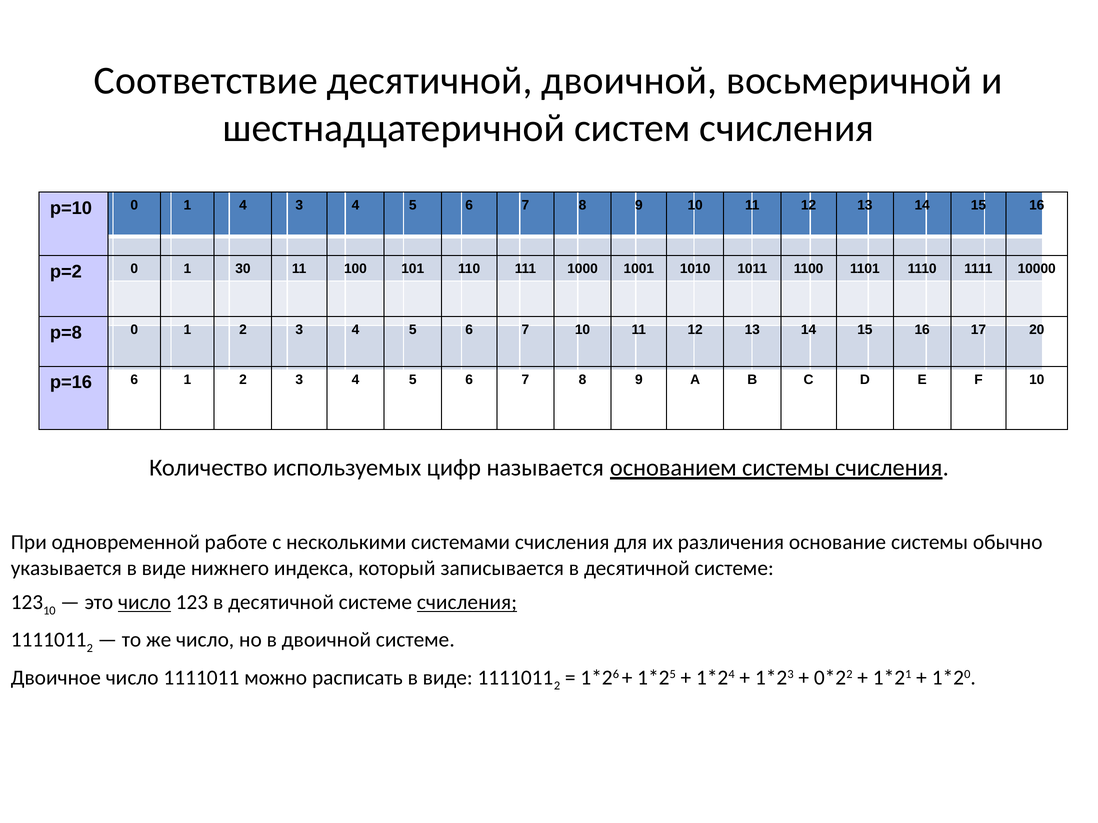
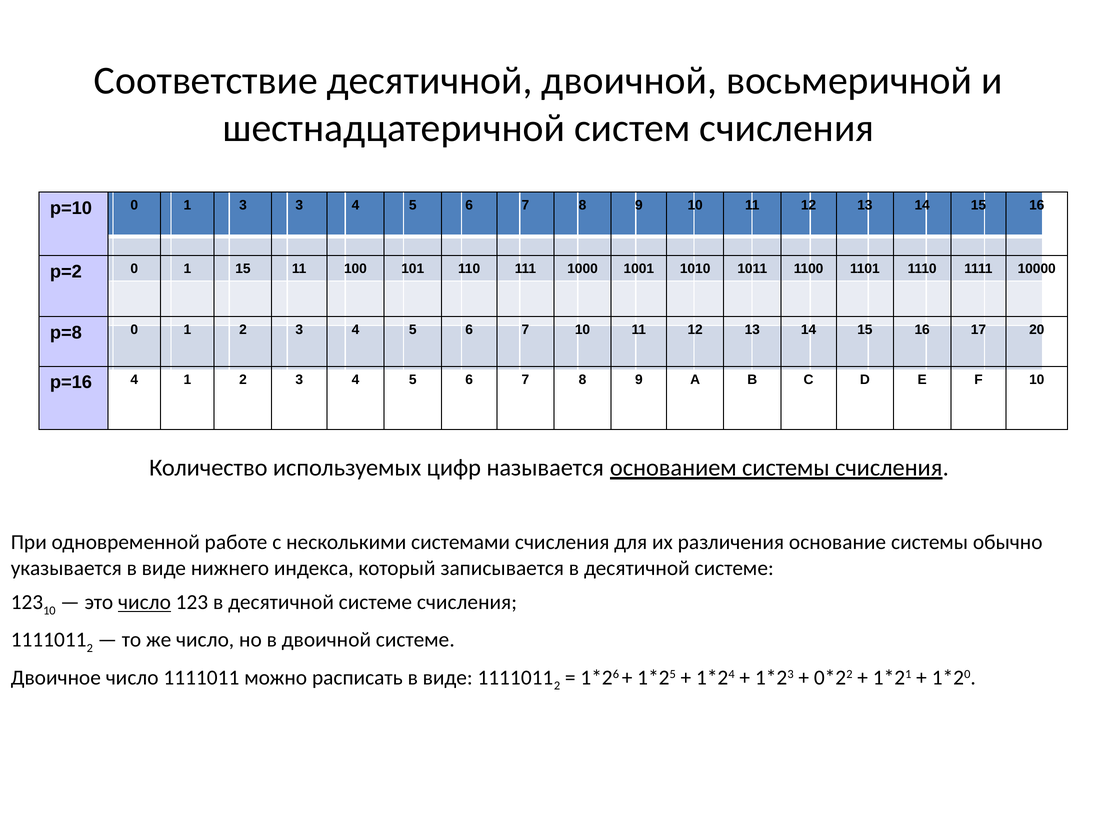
1 4: 4 -> 3
1 30: 30 -> 15
p=16 6: 6 -> 4
счисления at (467, 603) underline: present -> none
